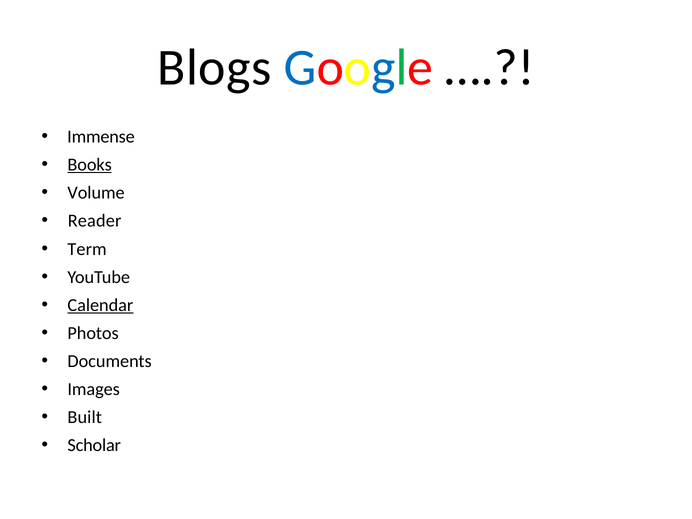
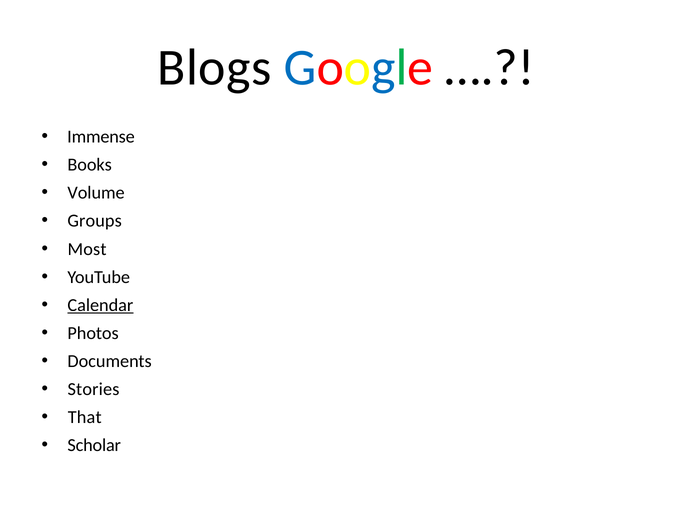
Books underline: present -> none
Reader: Reader -> Groups
Term: Term -> Most
Images: Images -> Stories
Built: Built -> That
